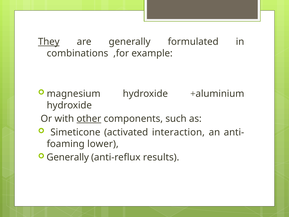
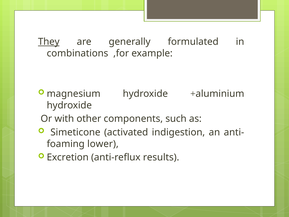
other underline: present -> none
interaction: interaction -> indigestion
Generally at (68, 157): Generally -> Excretion
